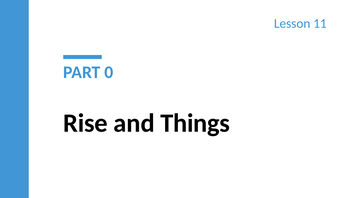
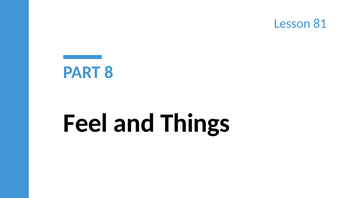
11: 11 -> 81
0: 0 -> 8
Rise: Rise -> Feel
